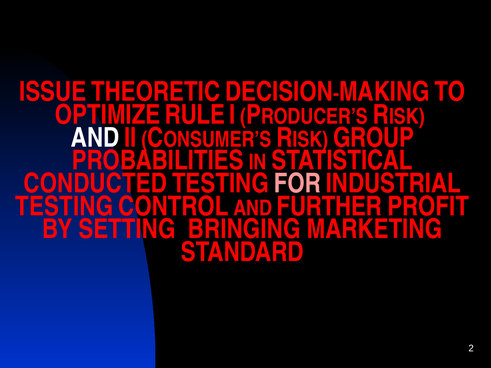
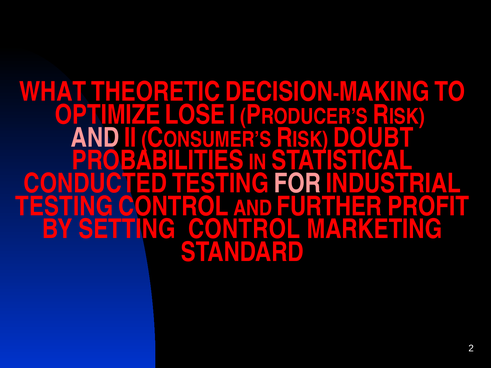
ISSUE: ISSUE -> WHAT
RULE: RULE -> LOSE
AND at (95, 138) colour: white -> pink
GROUP: GROUP -> DOUBT
SETTING BRINGING: BRINGING -> CONTROL
